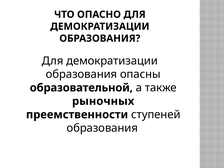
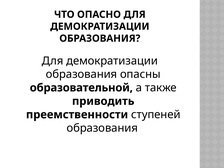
рыночных: рыночных -> приводить
